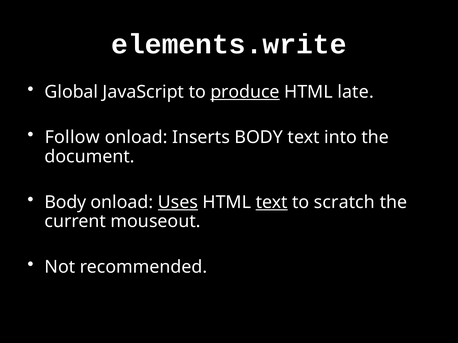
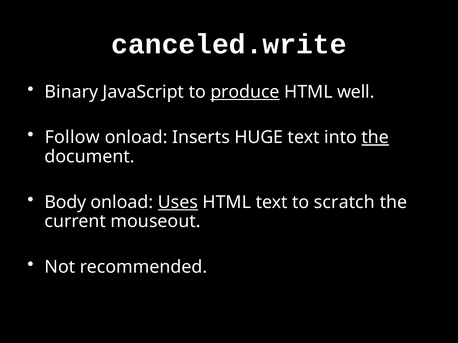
elements.write: elements.write -> canceled.write
Global: Global -> Binary
late: late -> well
Inserts BODY: BODY -> HUGE
the at (375, 138) underline: none -> present
text at (272, 202) underline: present -> none
